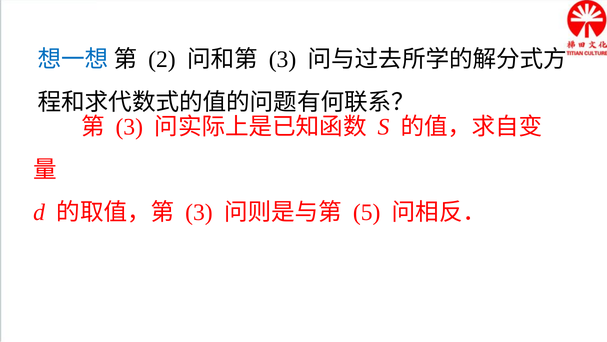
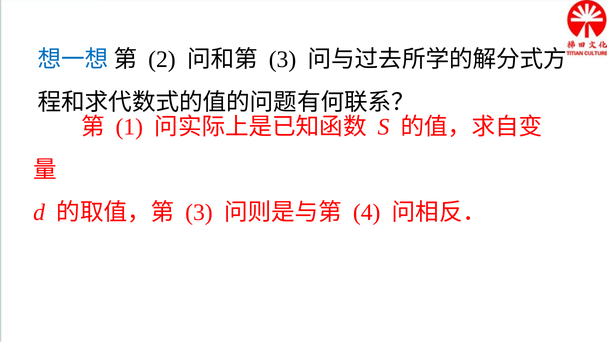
3 at (129, 127): 3 -> 1
5: 5 -> 4
